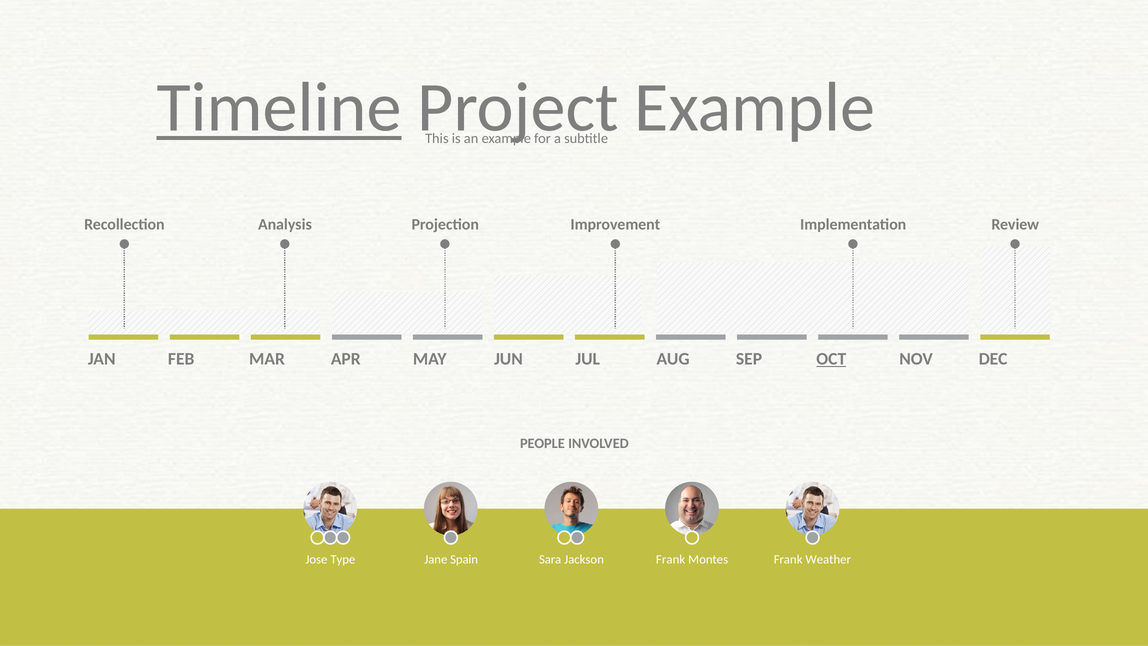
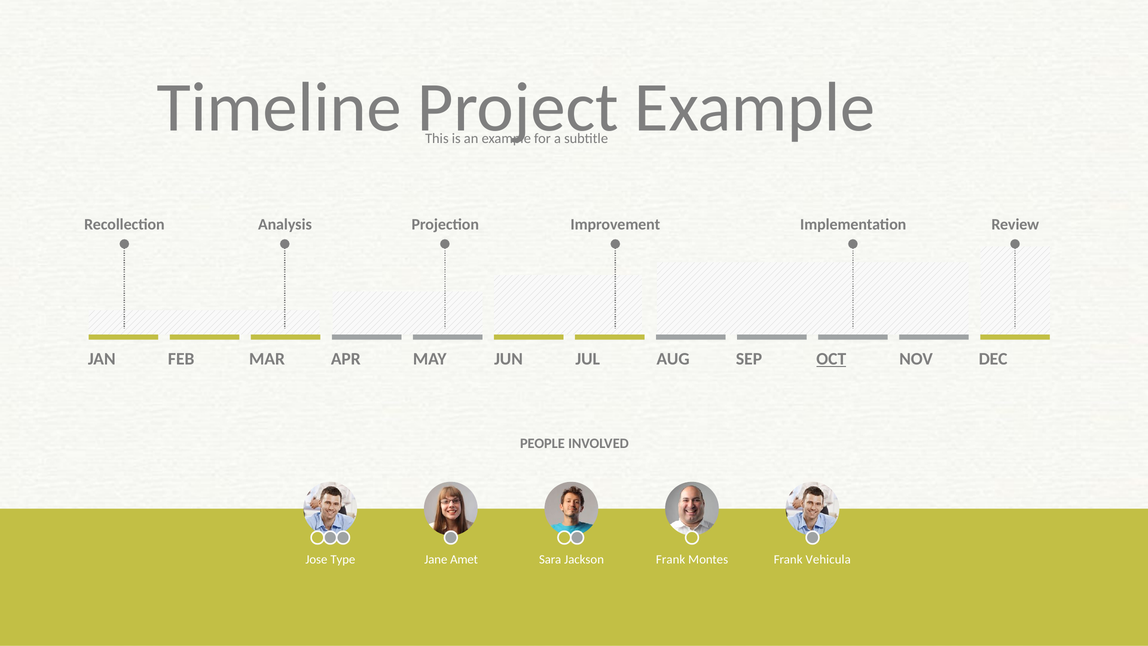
Timeline underline: present -> none
Spain: Spain -> Amet
Weather: Weather -> Vehicula
